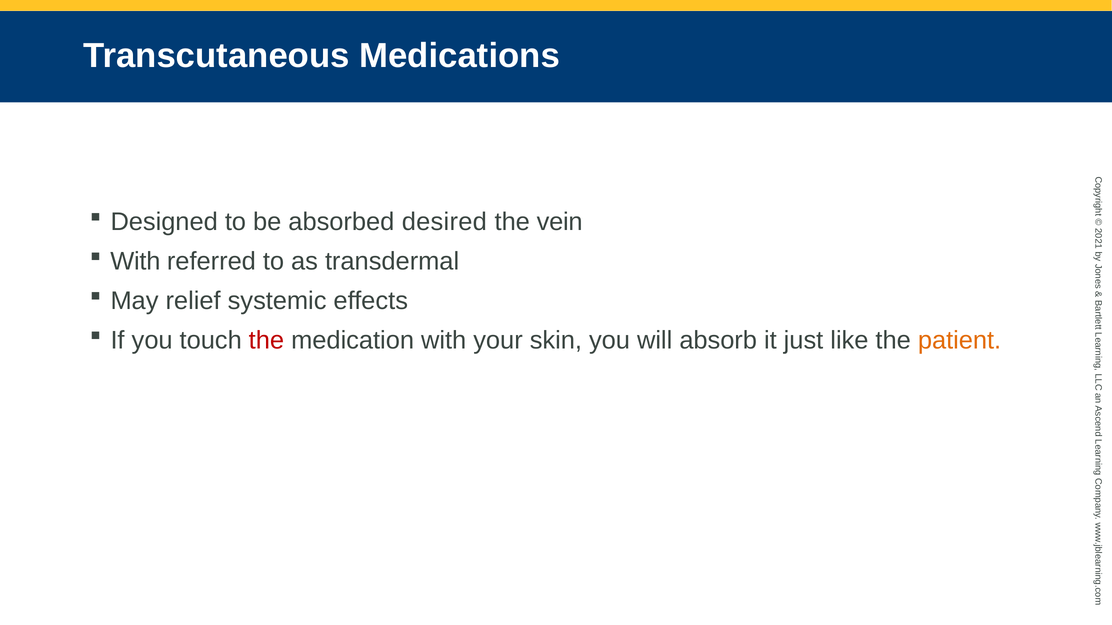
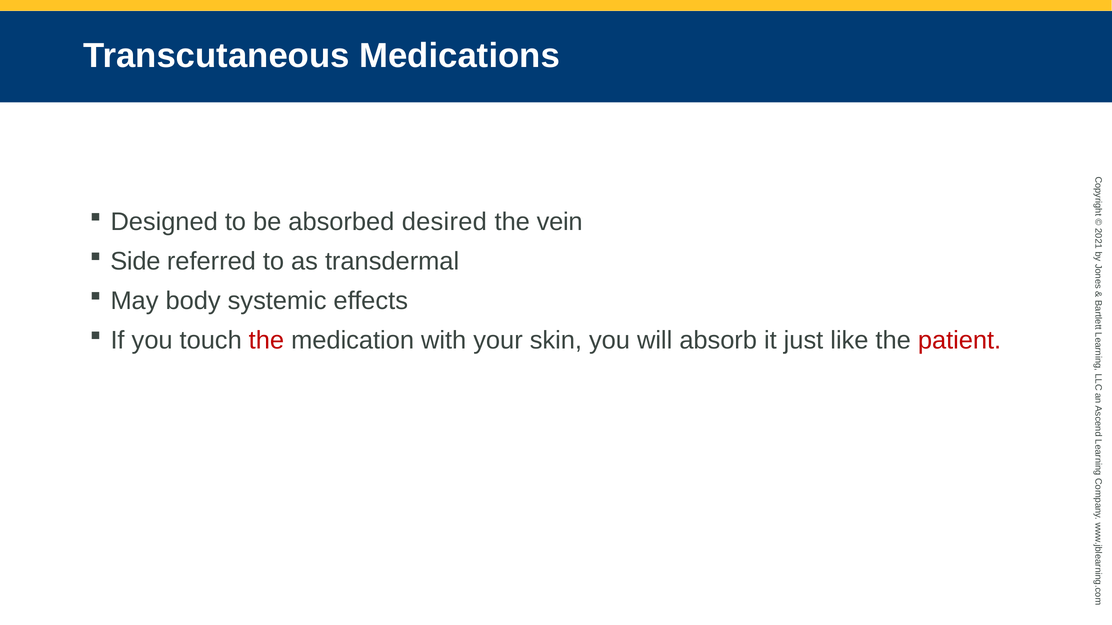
With at (135, 262): With -> Side
relief: relief -> body
patient colour: orange -> red
